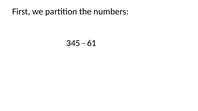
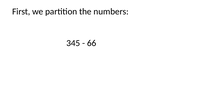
61: 61 -> 66
